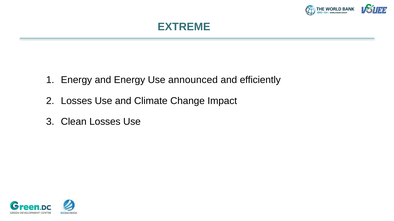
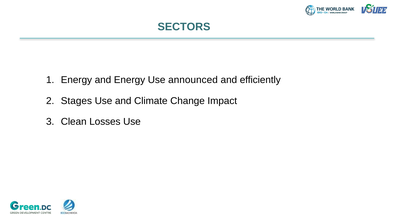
EXTREME: EXTREME -> SECTORS
Losses at (76, 101): Losses -> Stages
